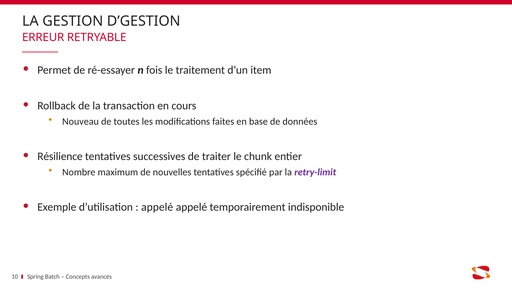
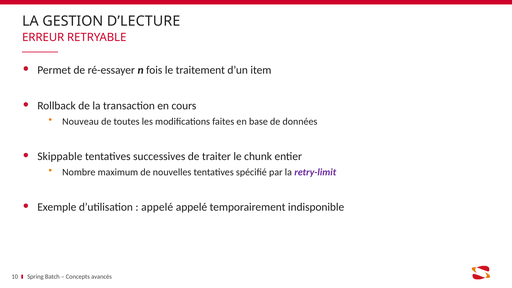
D’GESTION: D’GESTION -> D’LECTURE
Résilience: Résilience -> Skippable
